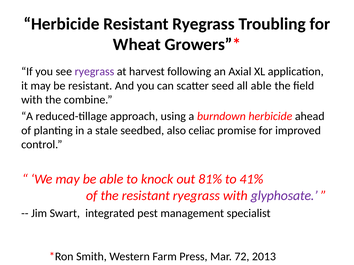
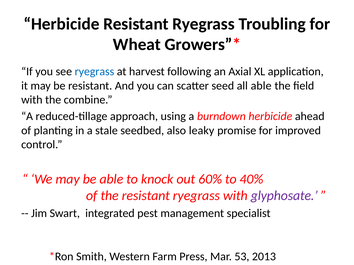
ryegrass at (94, 72) colour: purple -> blue
celiac: celiac -> leaky
81%: 81% -> 60%
41%: 41% -> 40%
72: 72 -> 53
